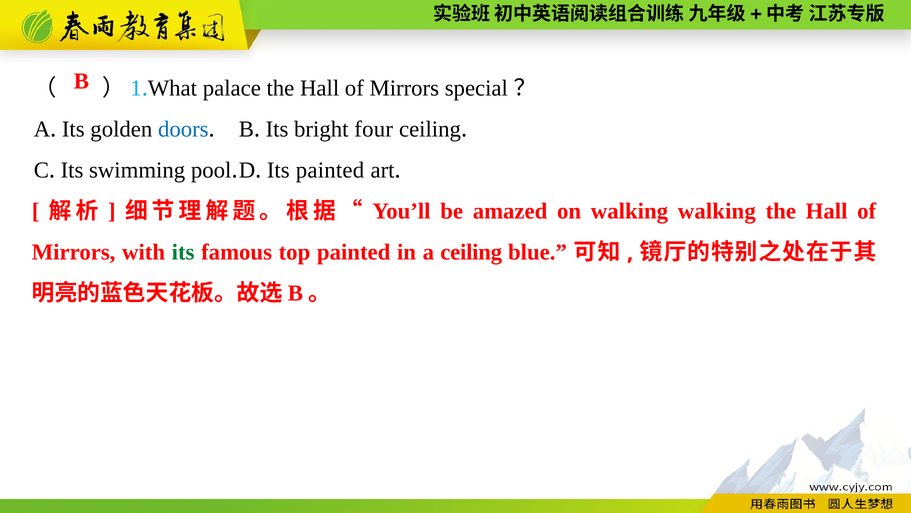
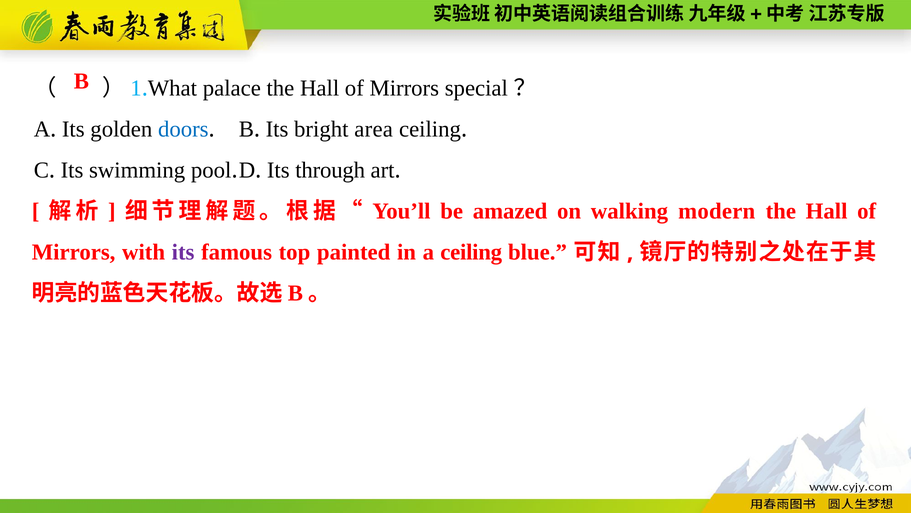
four: four -> area
Its painted: painted -> through
walking walking: walking -> modern
its at (183, 252) colour: green -> purple
